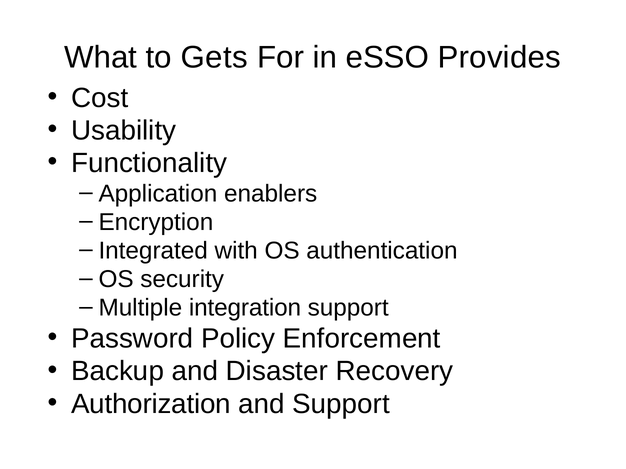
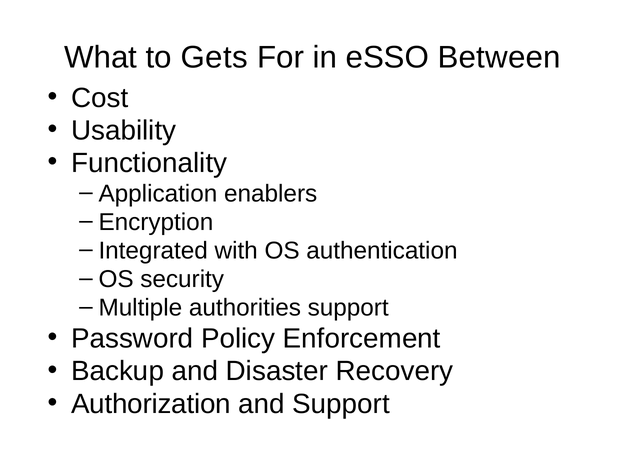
Provides: Provides -> Between
integration: integration -> authorities
